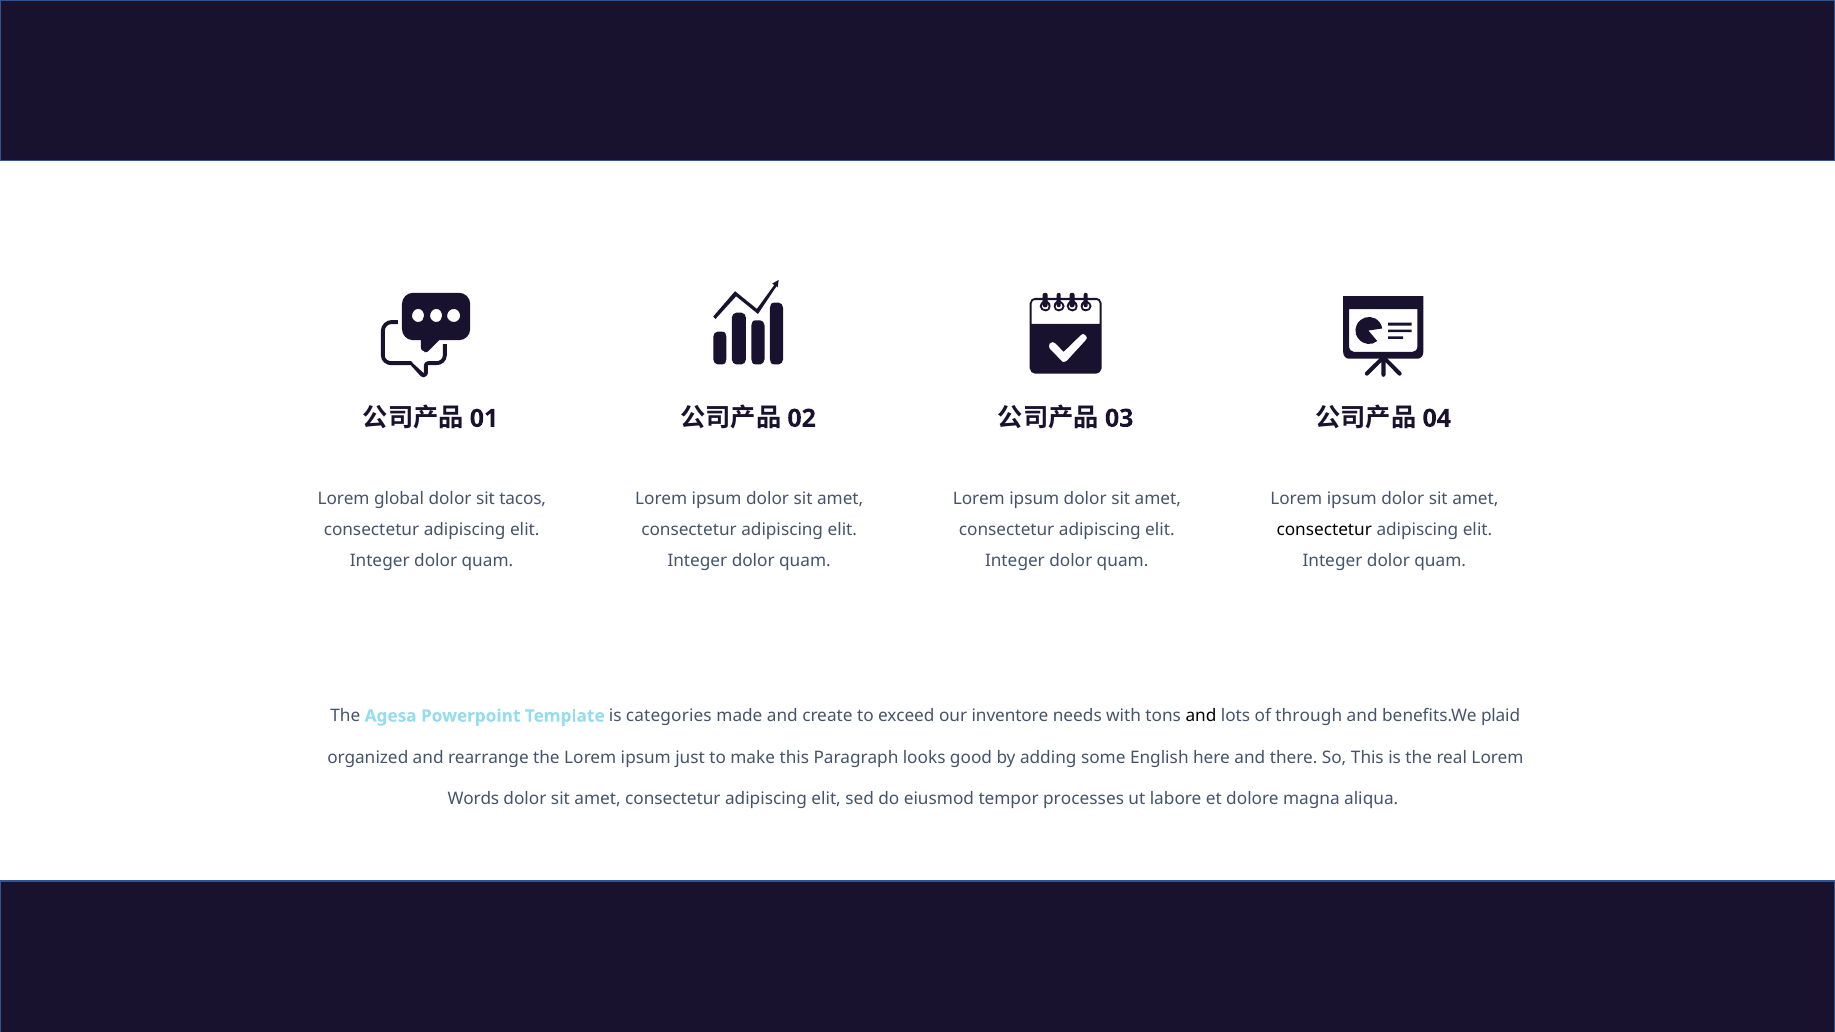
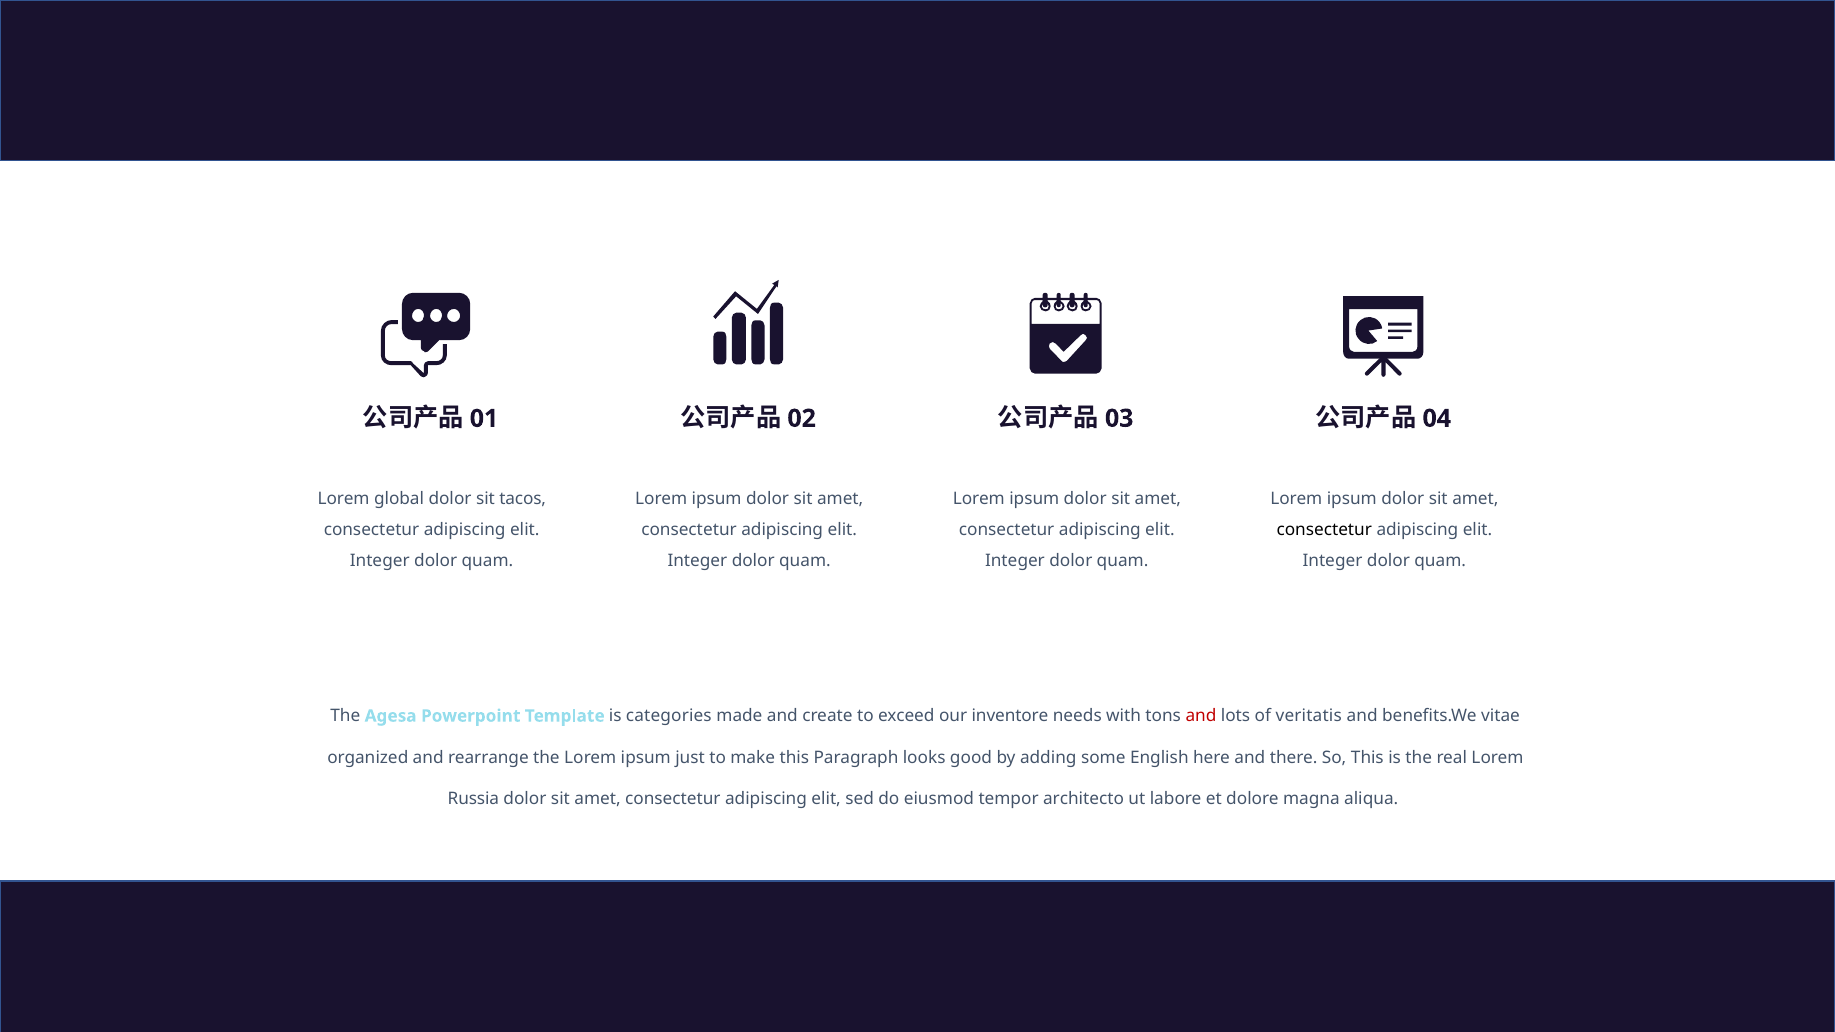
and at (1201, 716) colour: black -> red
through: through -> veritatis
plaid: plaid -> vitae
Words: Words -> Russia
processes: processes -> architecto
